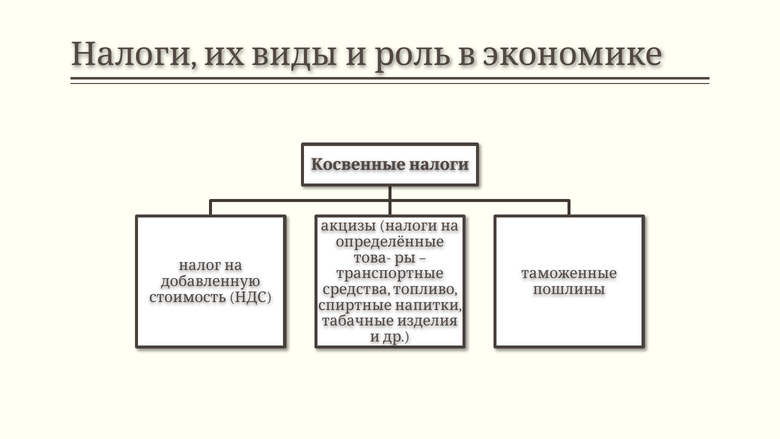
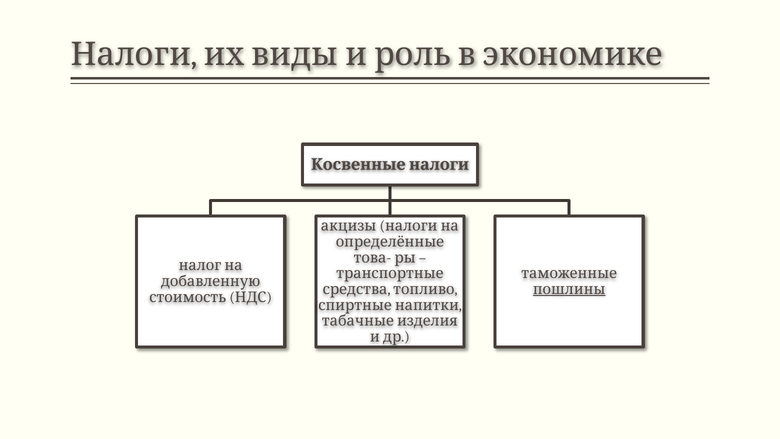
пошлины underline: none -> present
